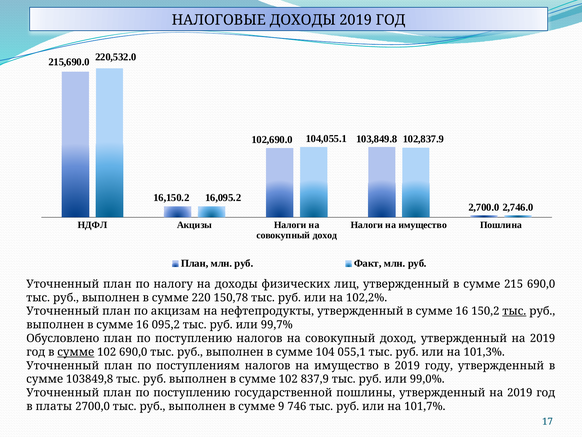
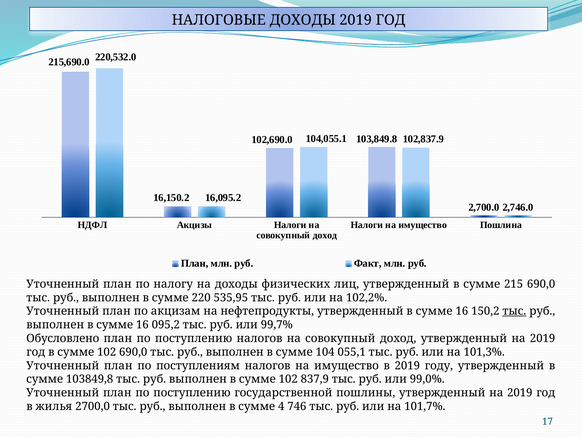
150,78: 150,78 -> 535,95
сумме at (76, 352) underline: present -> none
платы: платы -> жилья
9: 9 -> 4
